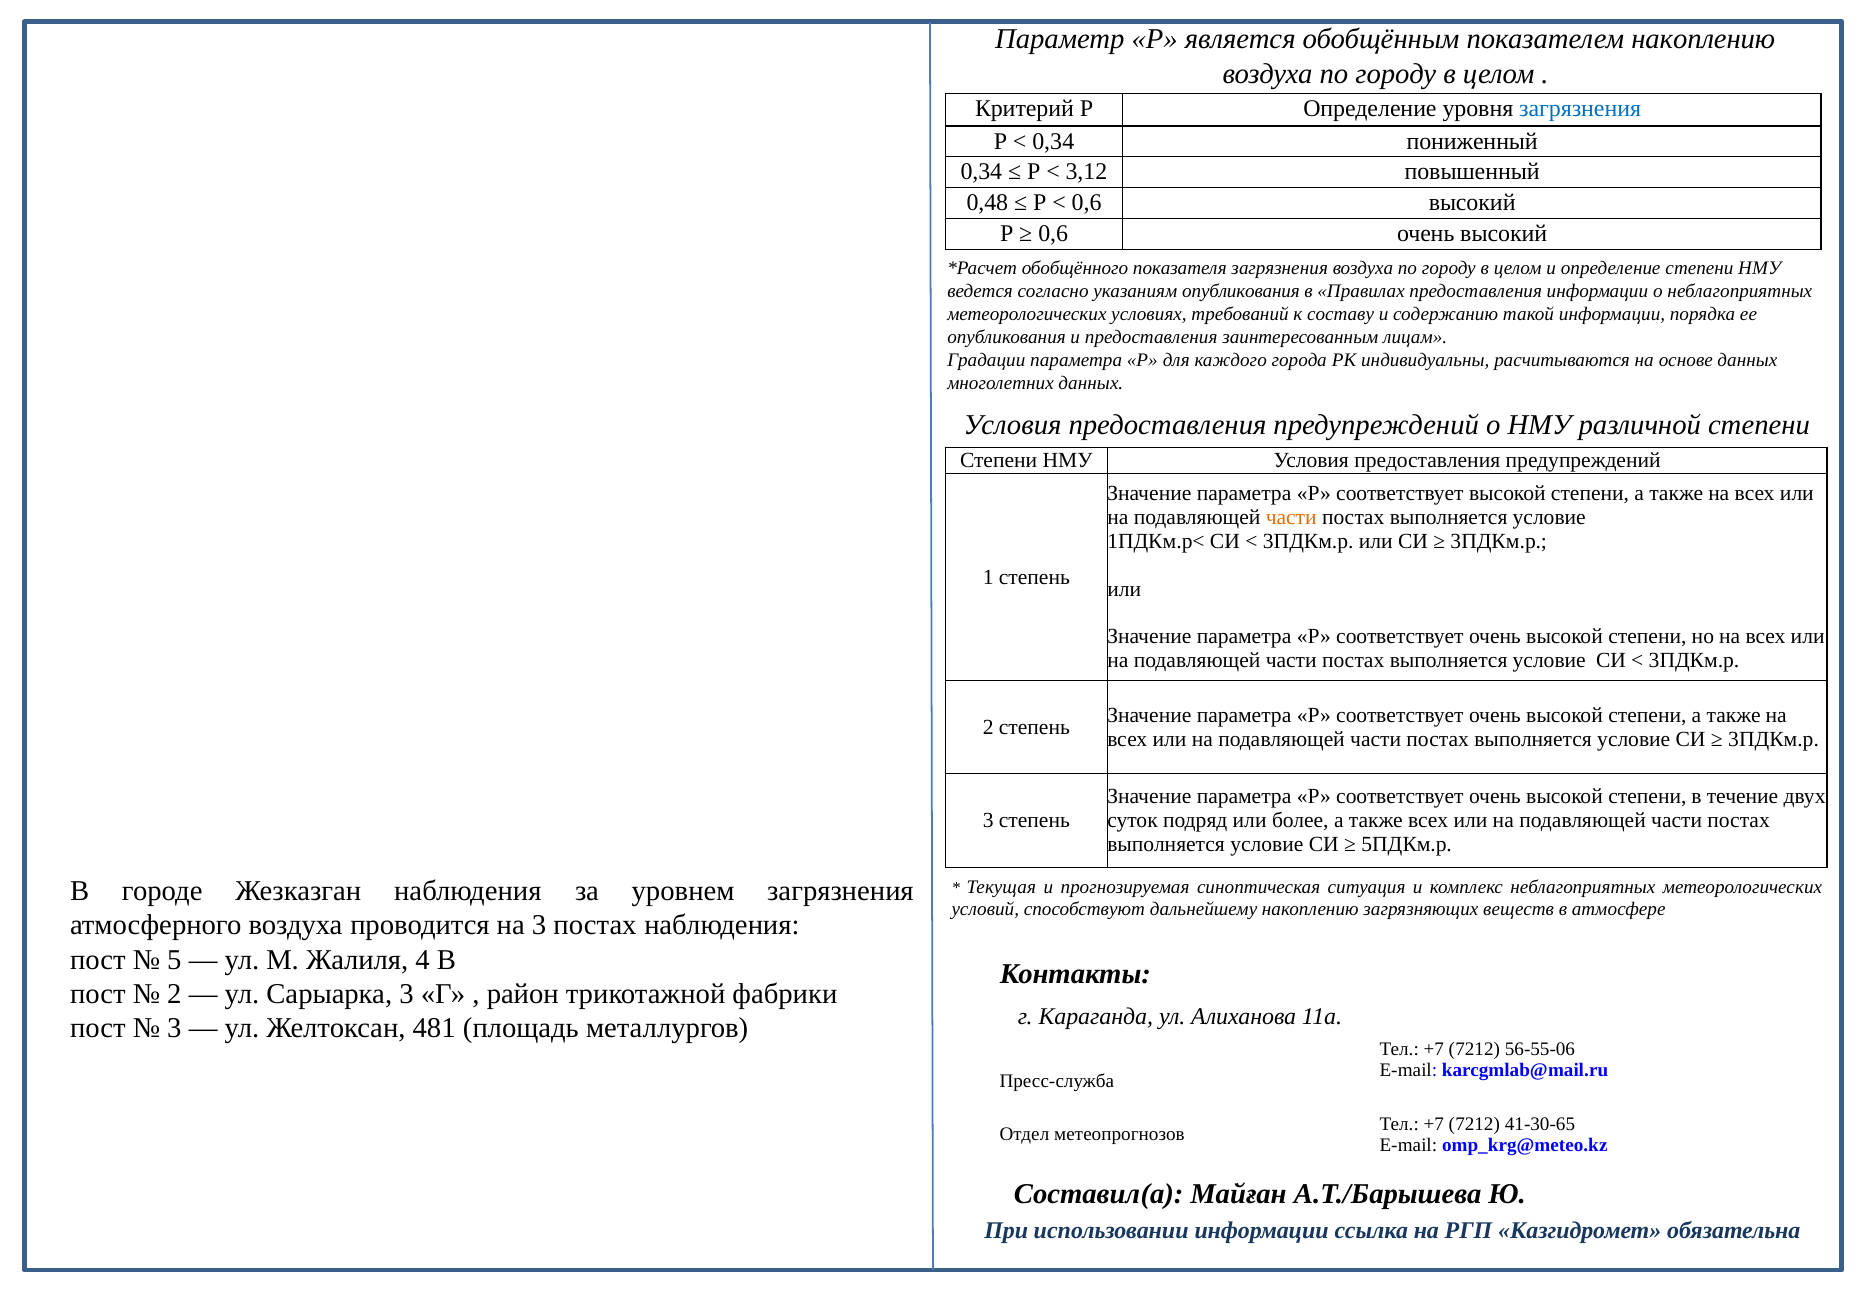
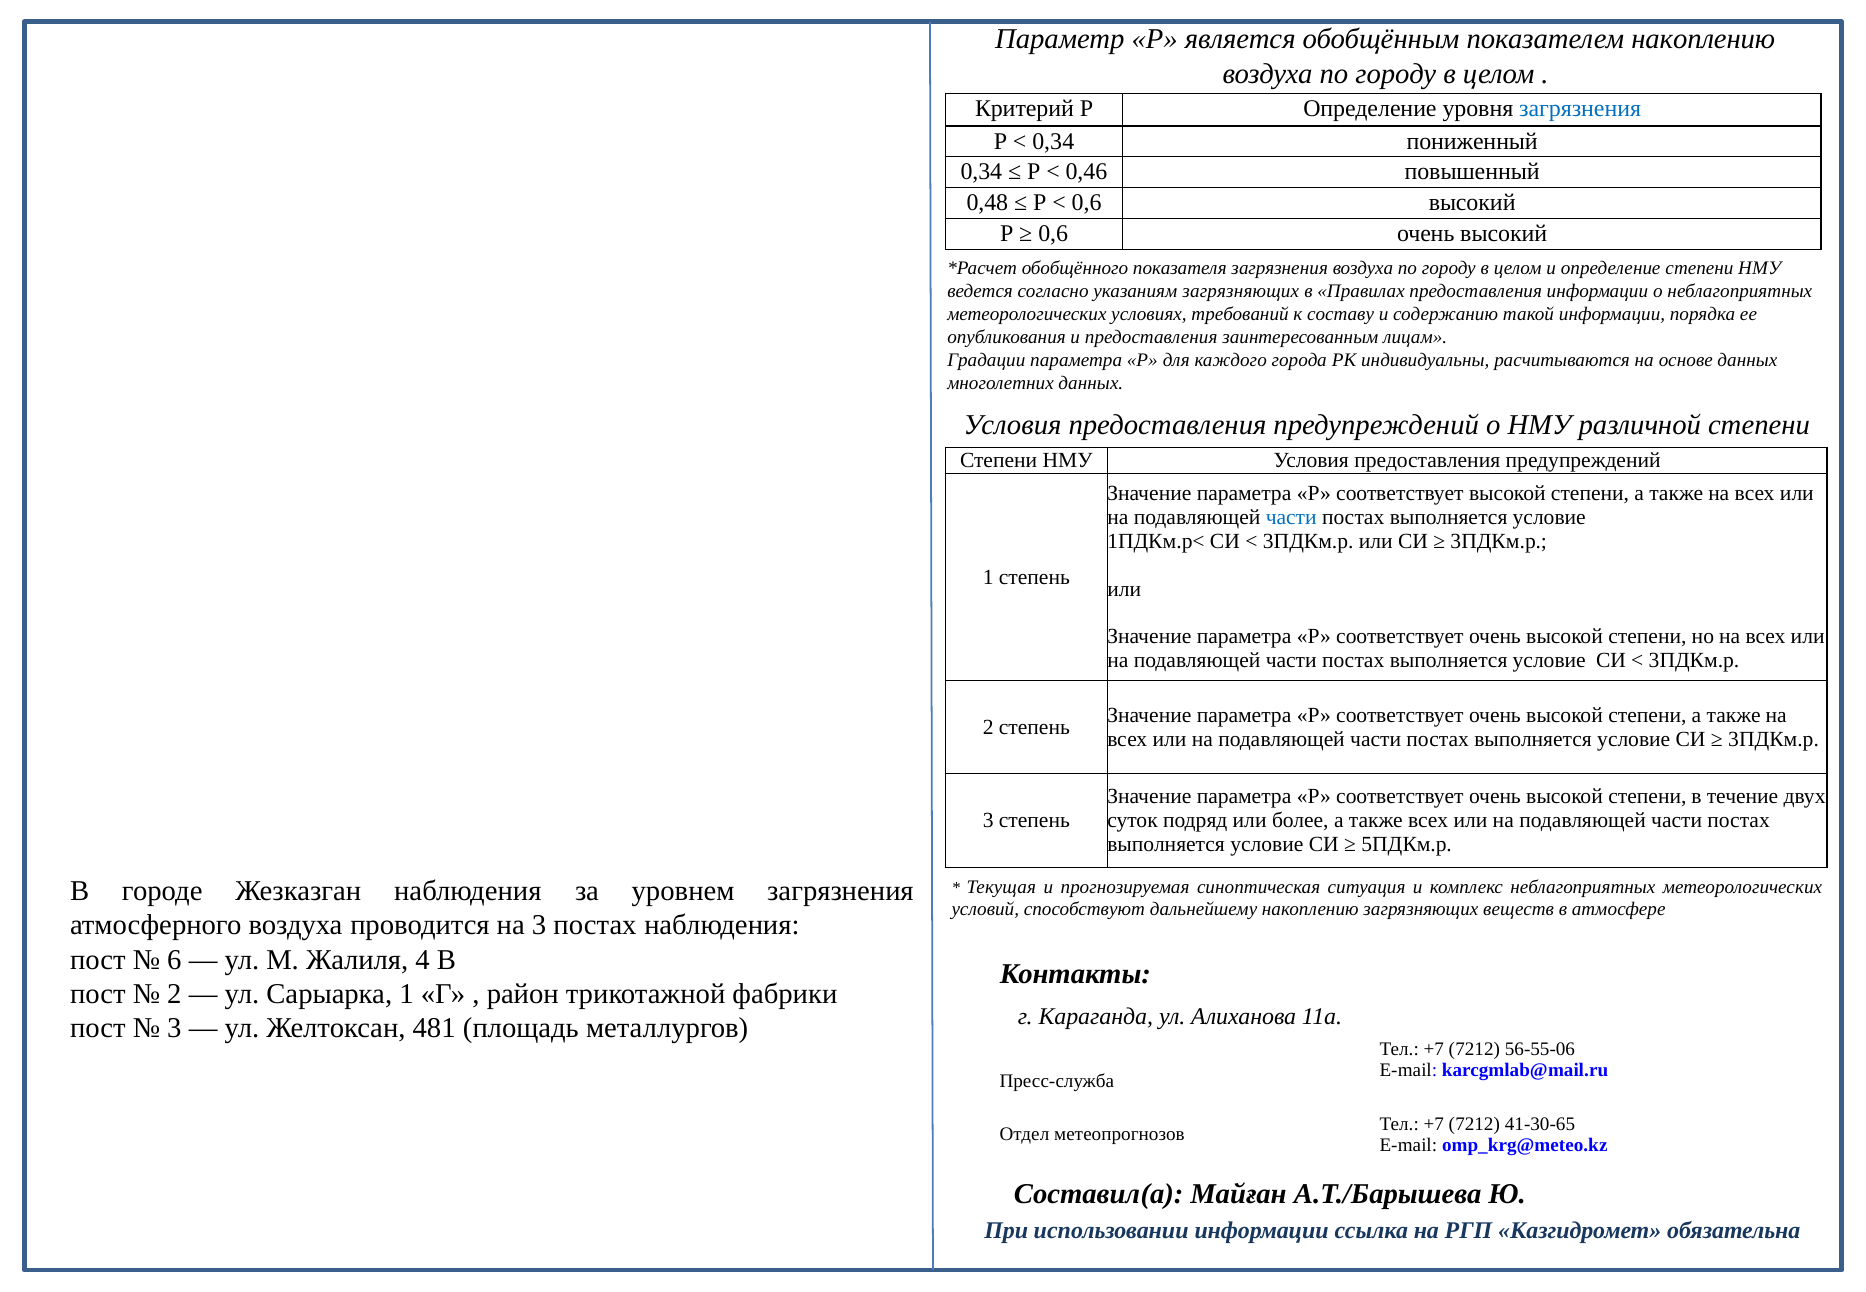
3,12: 3,12 -> 0,46
указаниям опубликования: опубликования -> загрязняющих
части at (1291, 517) colour: orange -> blue
5: 5 -> 6
Сарыарка 3: 3 -> 1
